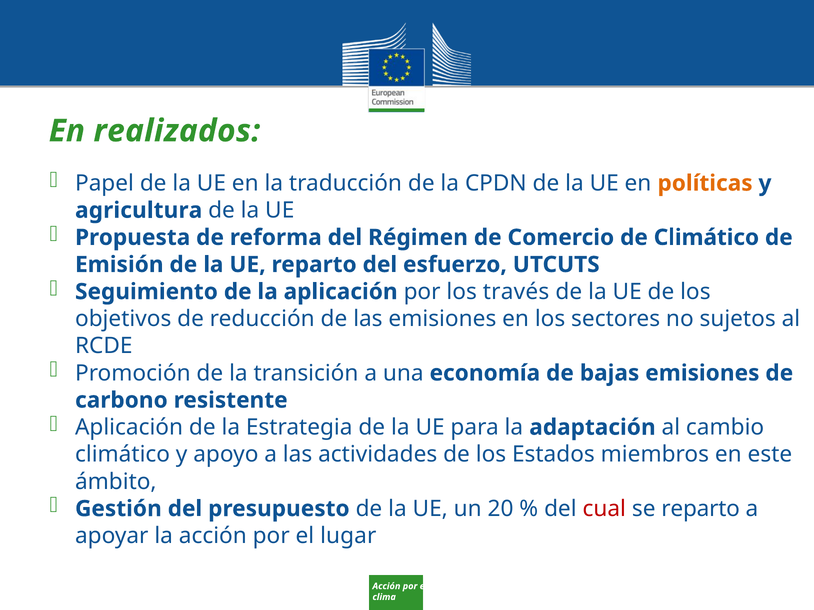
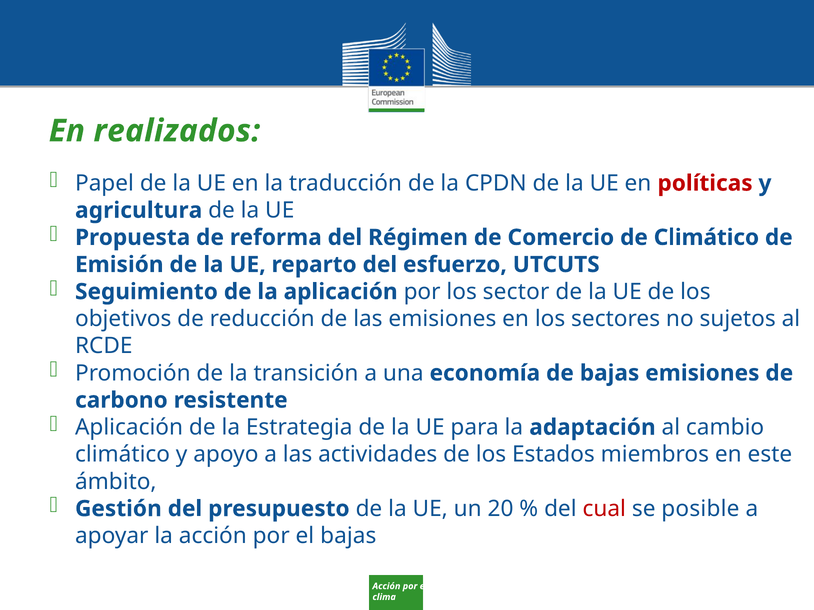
políticas colour: orange -> red
través: través -> sector
se reparto: reparto -> posible
el lugar: lugar -> bajas
